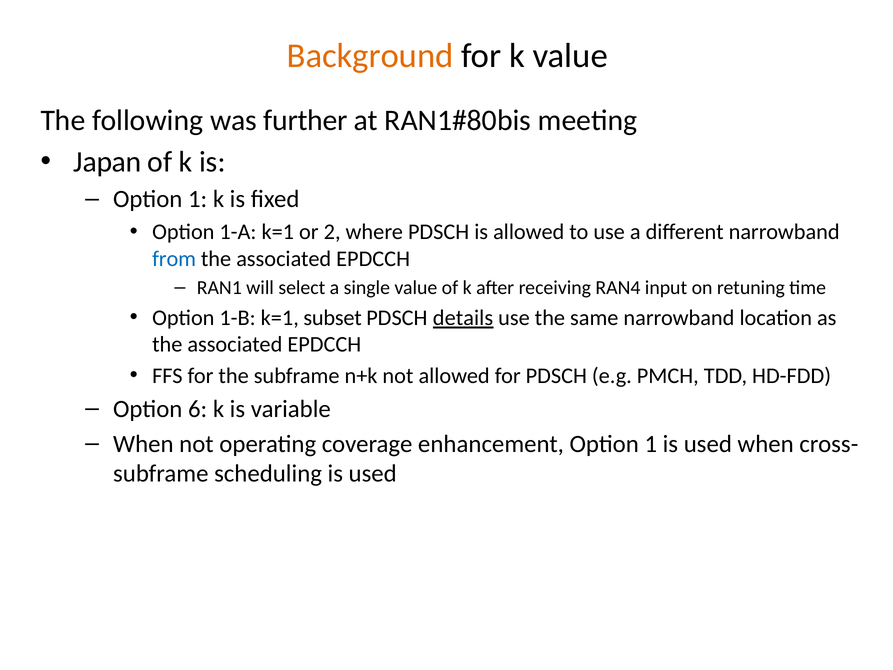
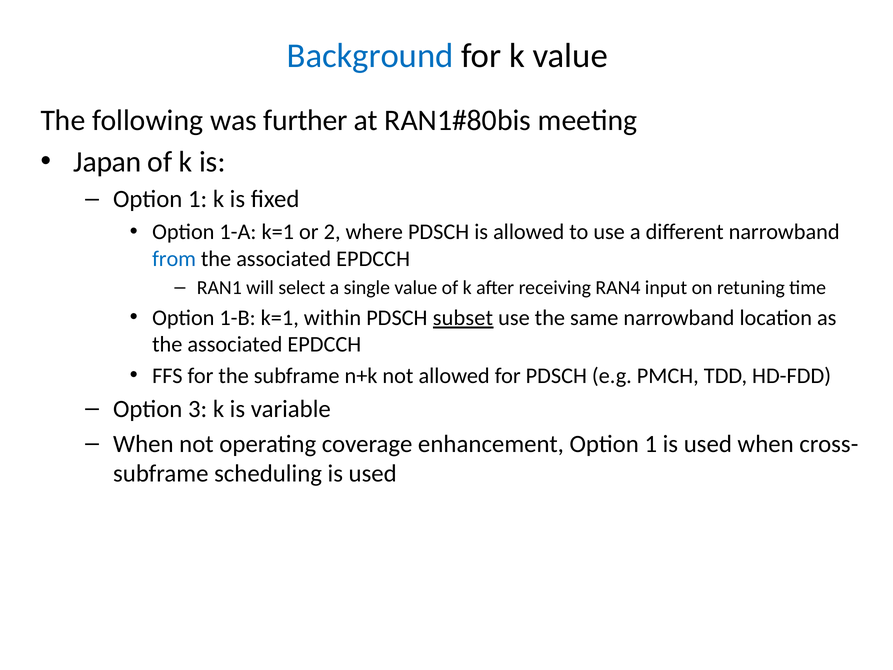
Background colour: orange -> blue
subset: subset -> within
details: details -> subset
6: 6 -> 3
